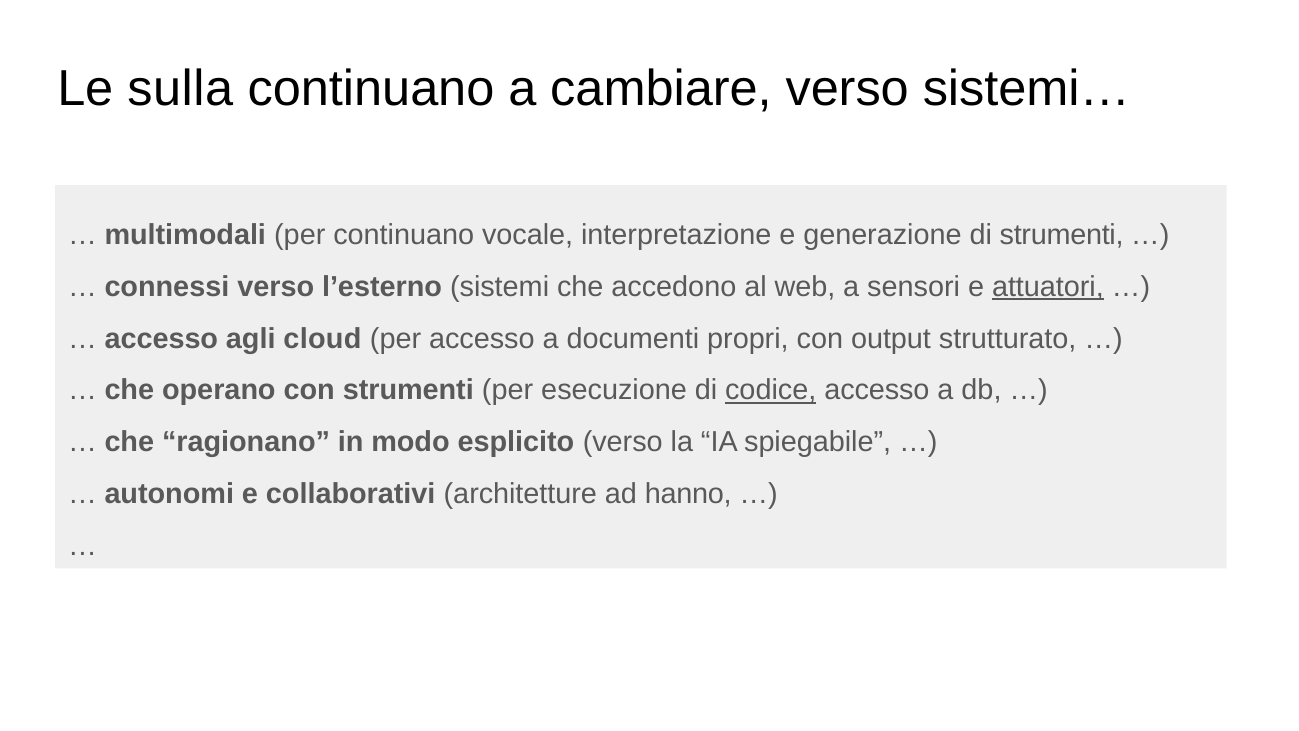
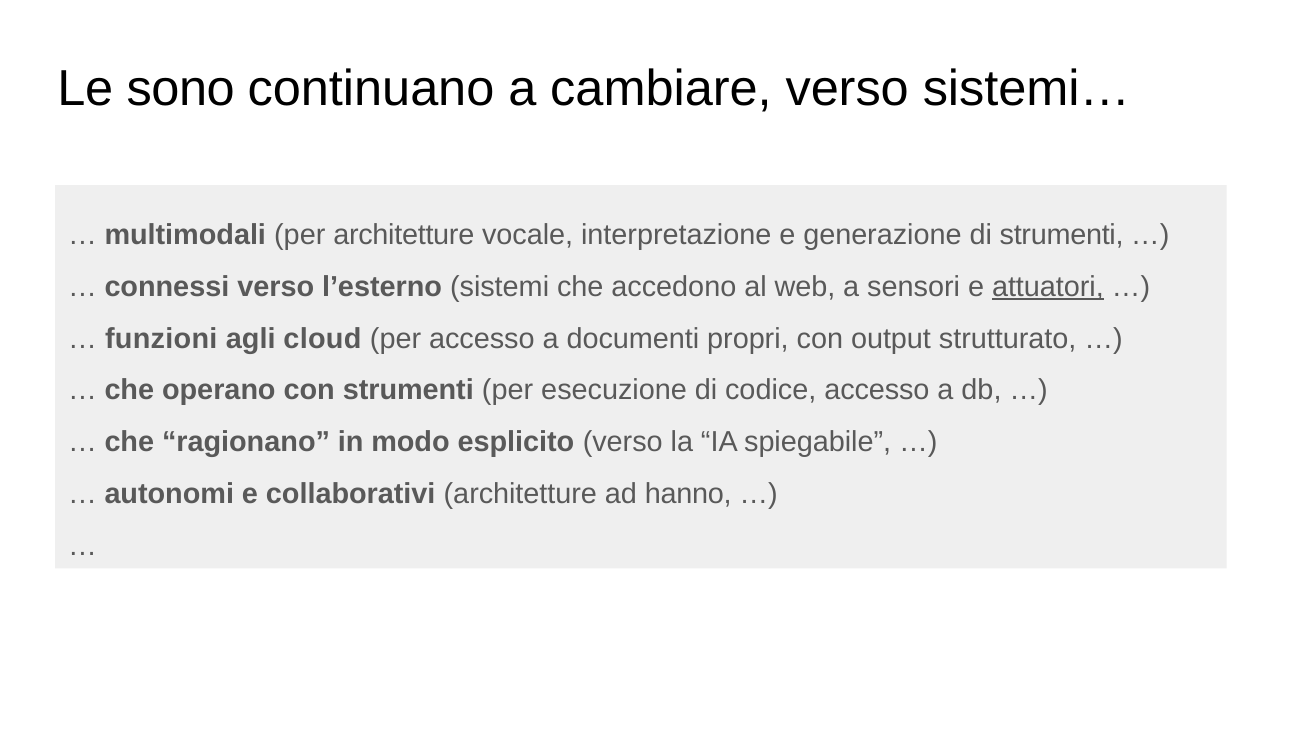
sulla: sulla -> sono
per continuano: continuano -> architetture
accesso at (161, 338): accesso -> funzioni
codice underline: present -> none
